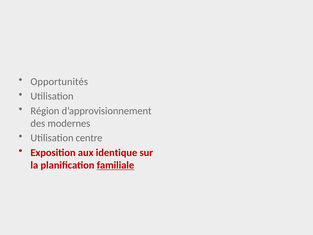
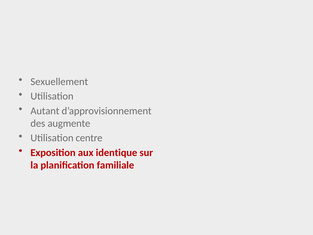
Opportunités: Opportunités -> Sexuellement
Région: Région -> Autant
modernes: modernes -> augmente
familiale underline: present -> none
